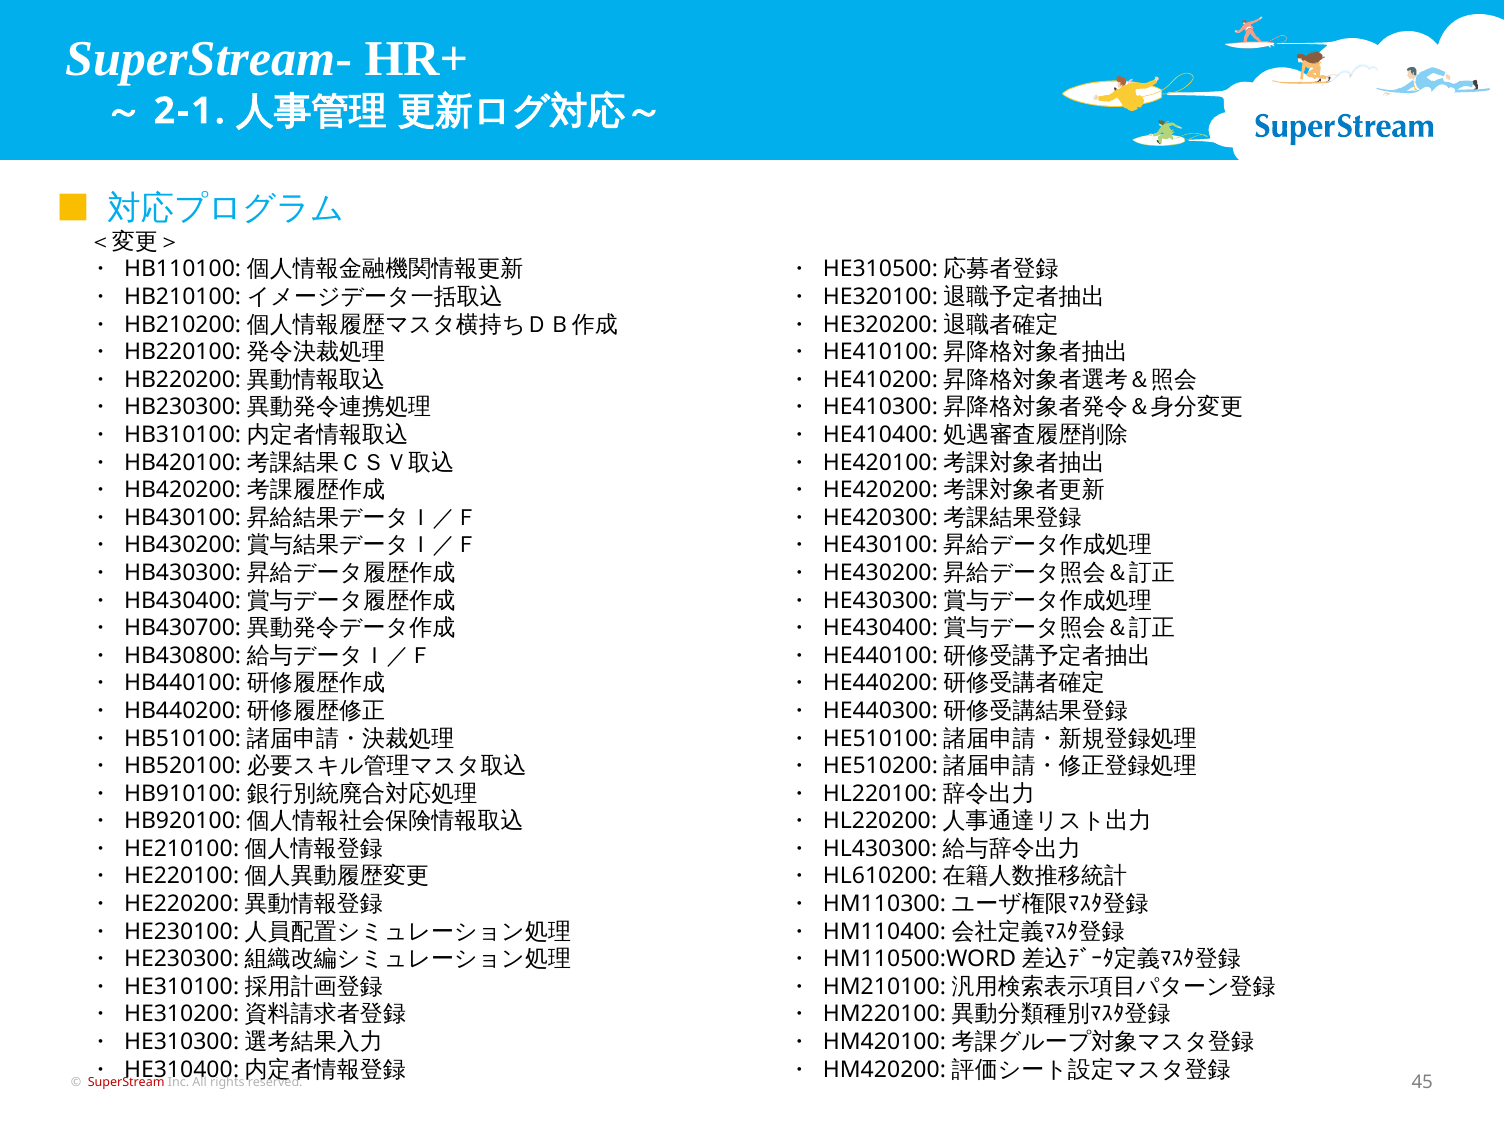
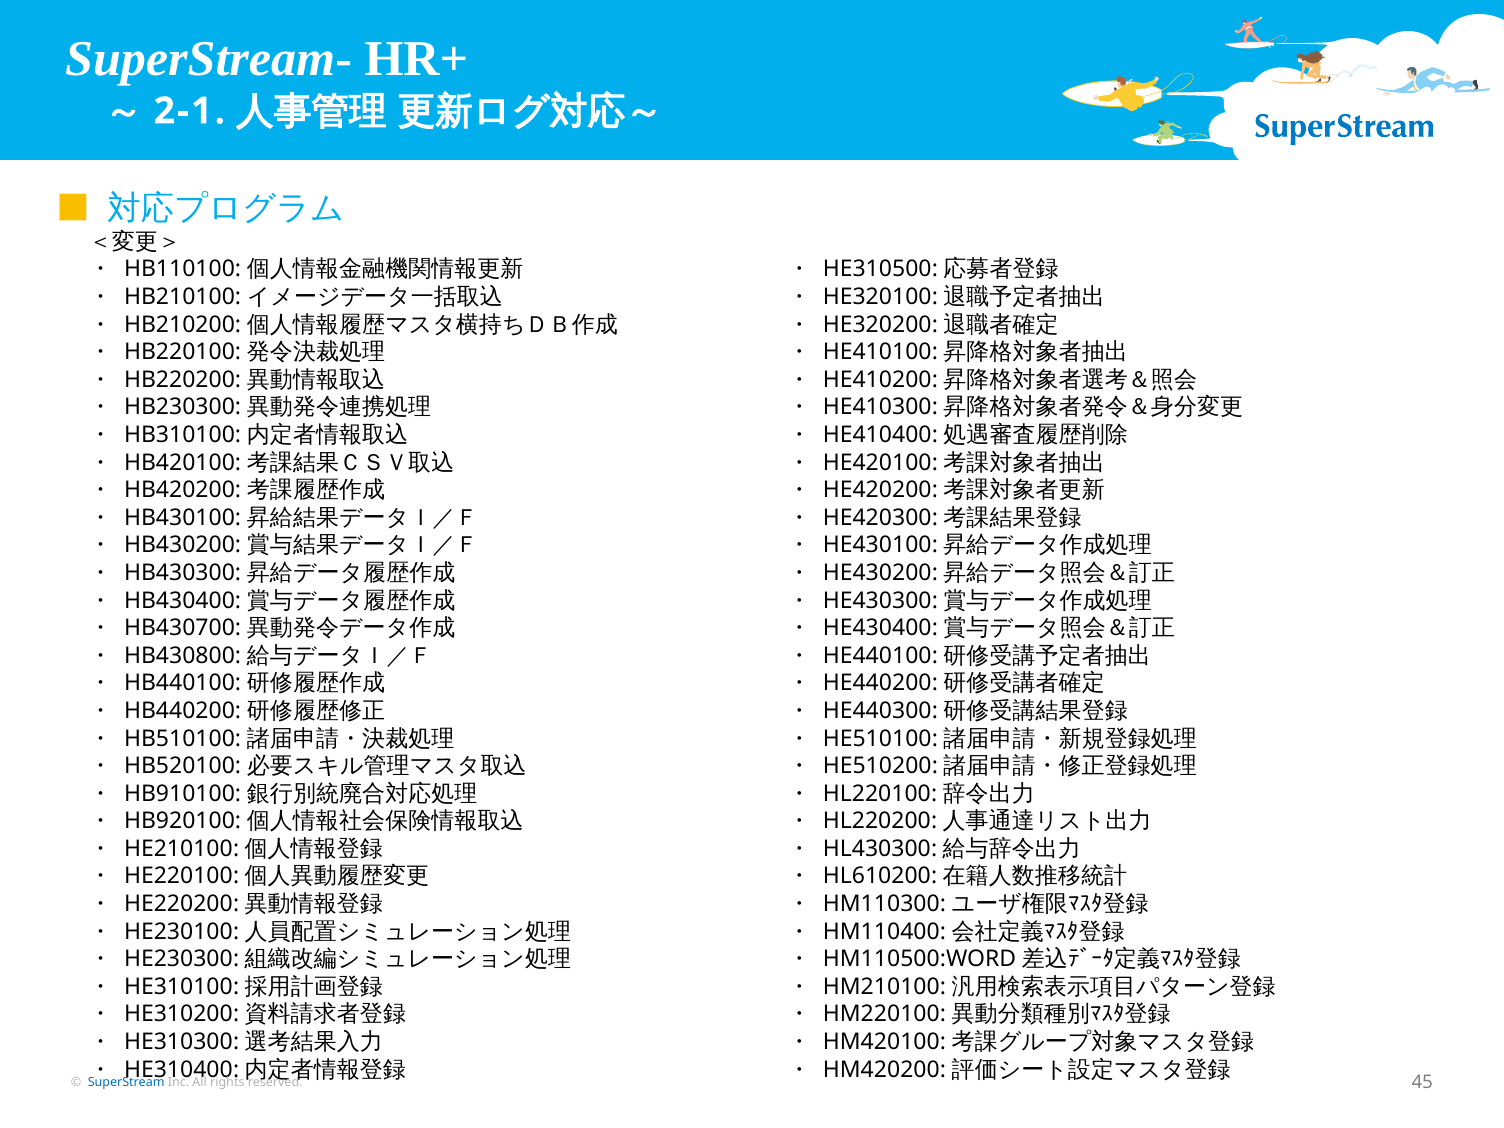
SuperStream colour: red -> blue
